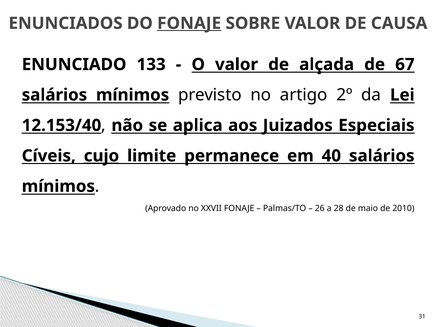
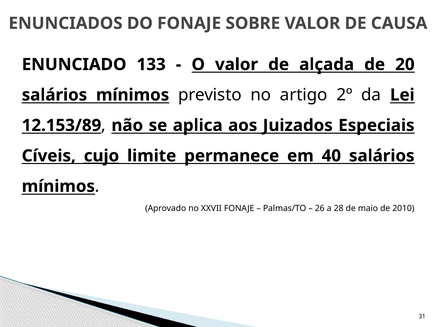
FONAJE at (189, 23) underline: present -> none
67: 67 -> 20
12.153/40: 12.153/40 -> 12.153/89
